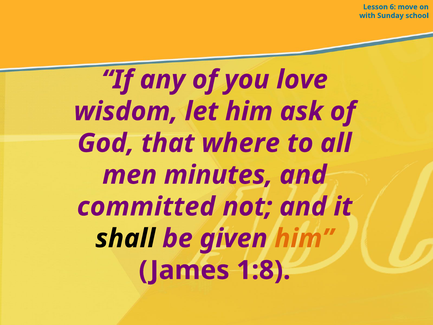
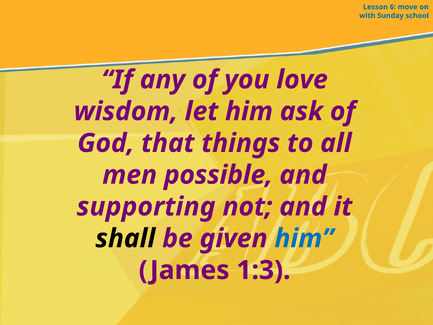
where: where -> things
minutes: minutes -> possible
committed: committed -> supporting
him at (304, 238) colour: orange -> blue
1:8: 1:8 -> 1:3
